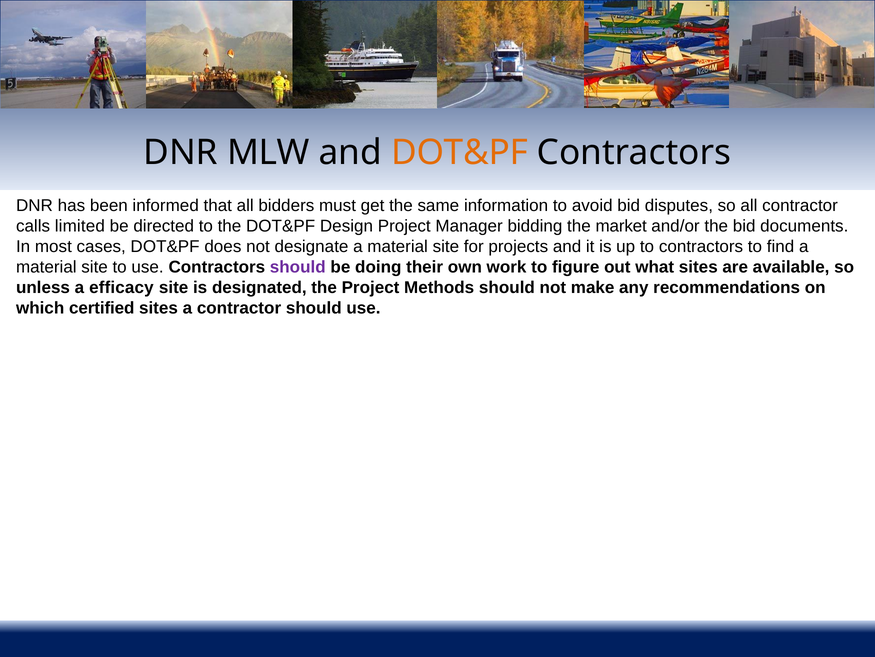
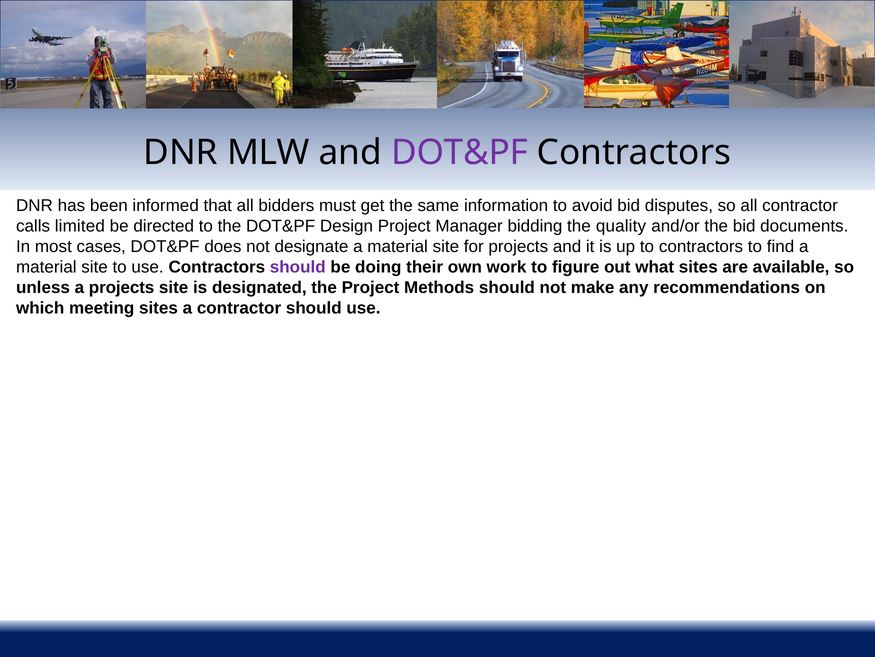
DOT&PF at (459, 153) colour: orange -> purple
market: market -> quality
a efficacy: efficacy -> projects
certified: certified -> meeting
